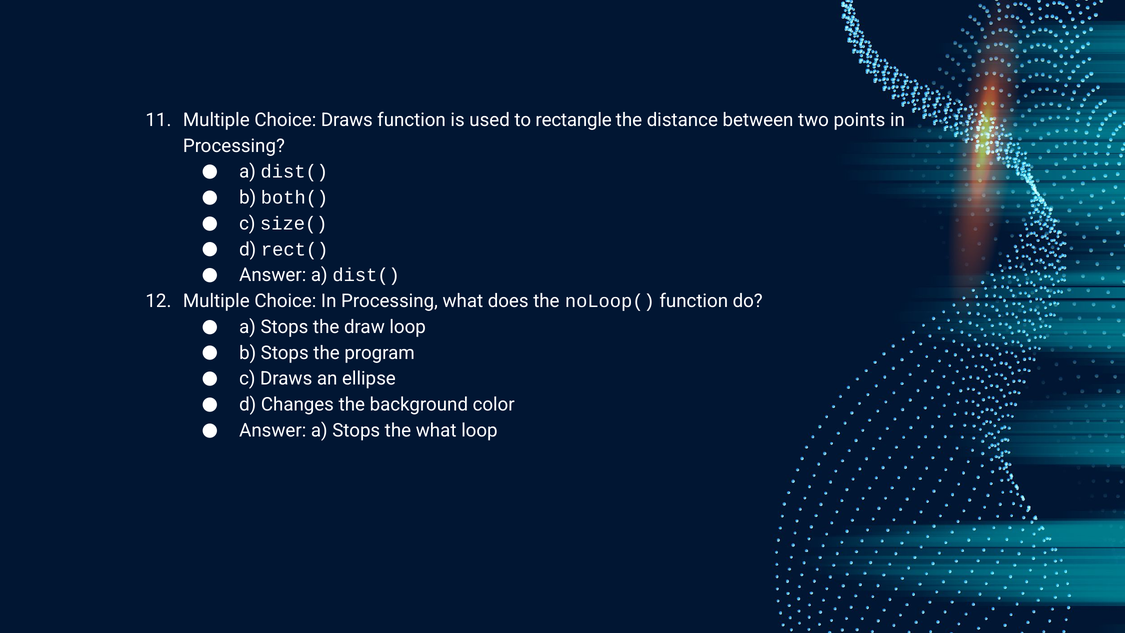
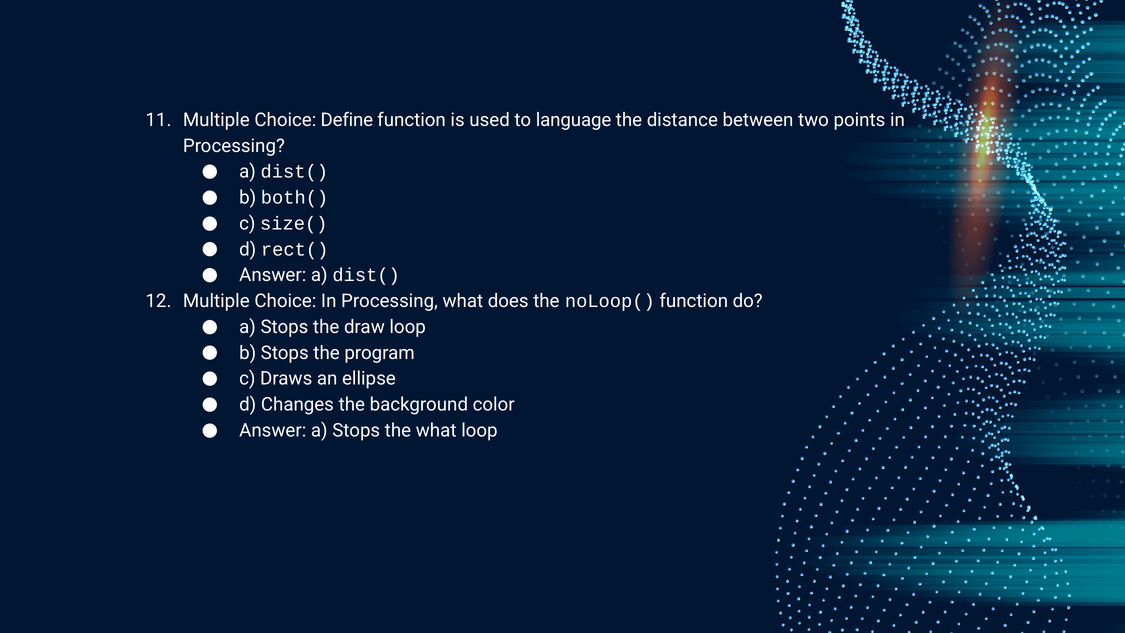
Choice Draws: Draws -> Define
rectangle: rectangle -> language
